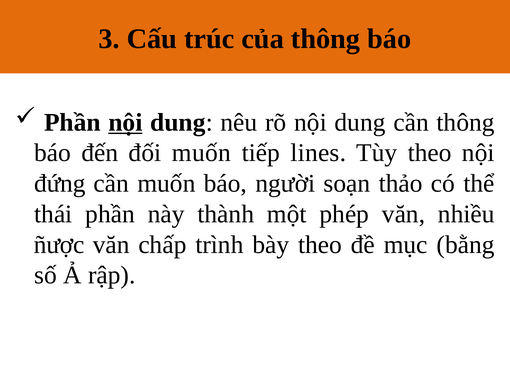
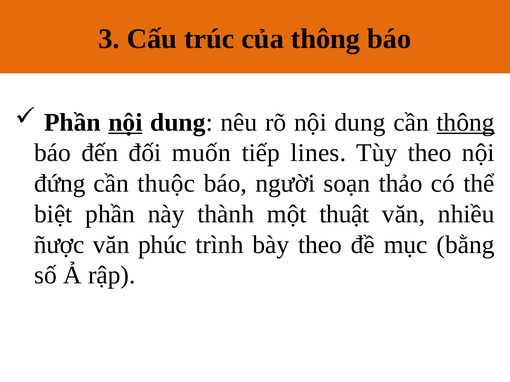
thông at (466, 123) underline: none -> present
cần muốn: muốn -> thuộc
thái: thái -> biệt
phép: phép -> thuật
chấp: chấp -> phúc
